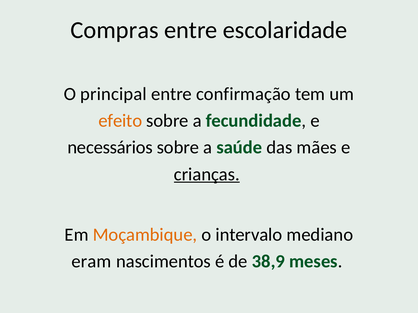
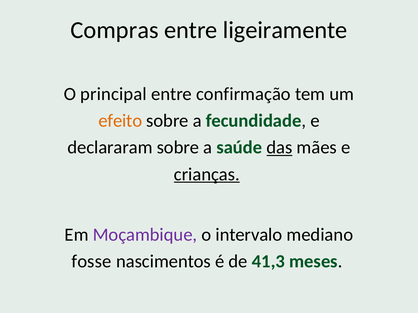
escolaridade: escolaridade -> ligeiramente
necessários: necessários -> declararam
das underline: none -> present
Moçambique colour: orange -> purple
eram: eram -> fosse
38,9: 38,9 -> 41,3
